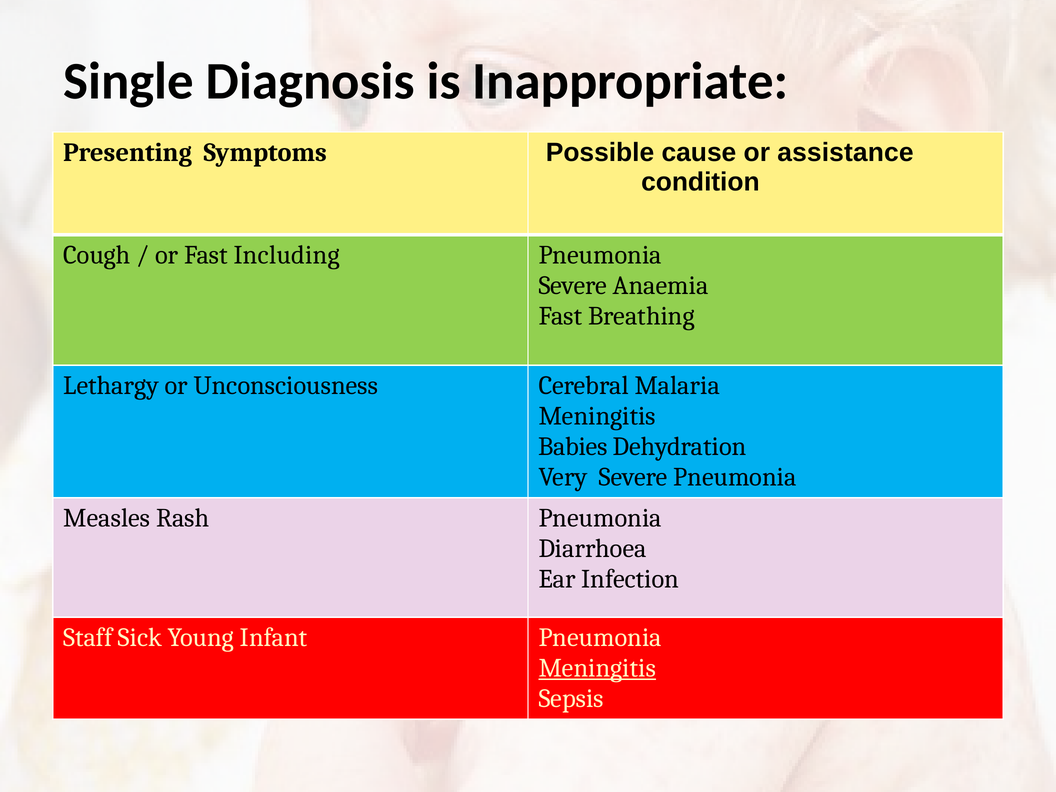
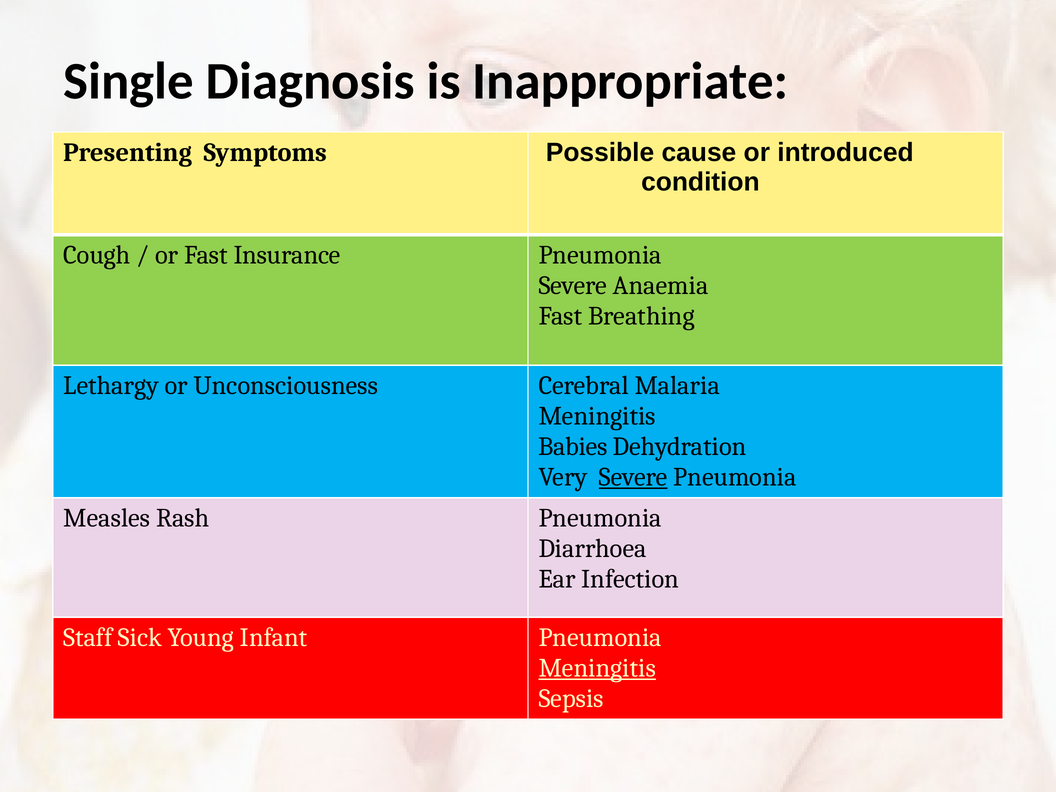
assistance: assistance -> introduced
Including: Including -> Insurance
Severe at (633, 477) underline: none -> present
